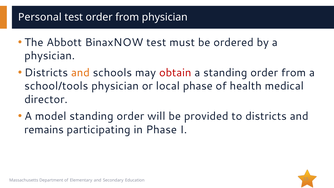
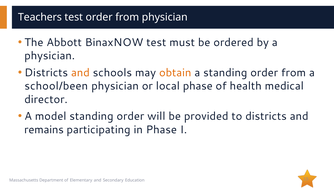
Personal: Personal -> Teachers
obtain colour: red -> orange
school/tools: school/tools -> school/been
